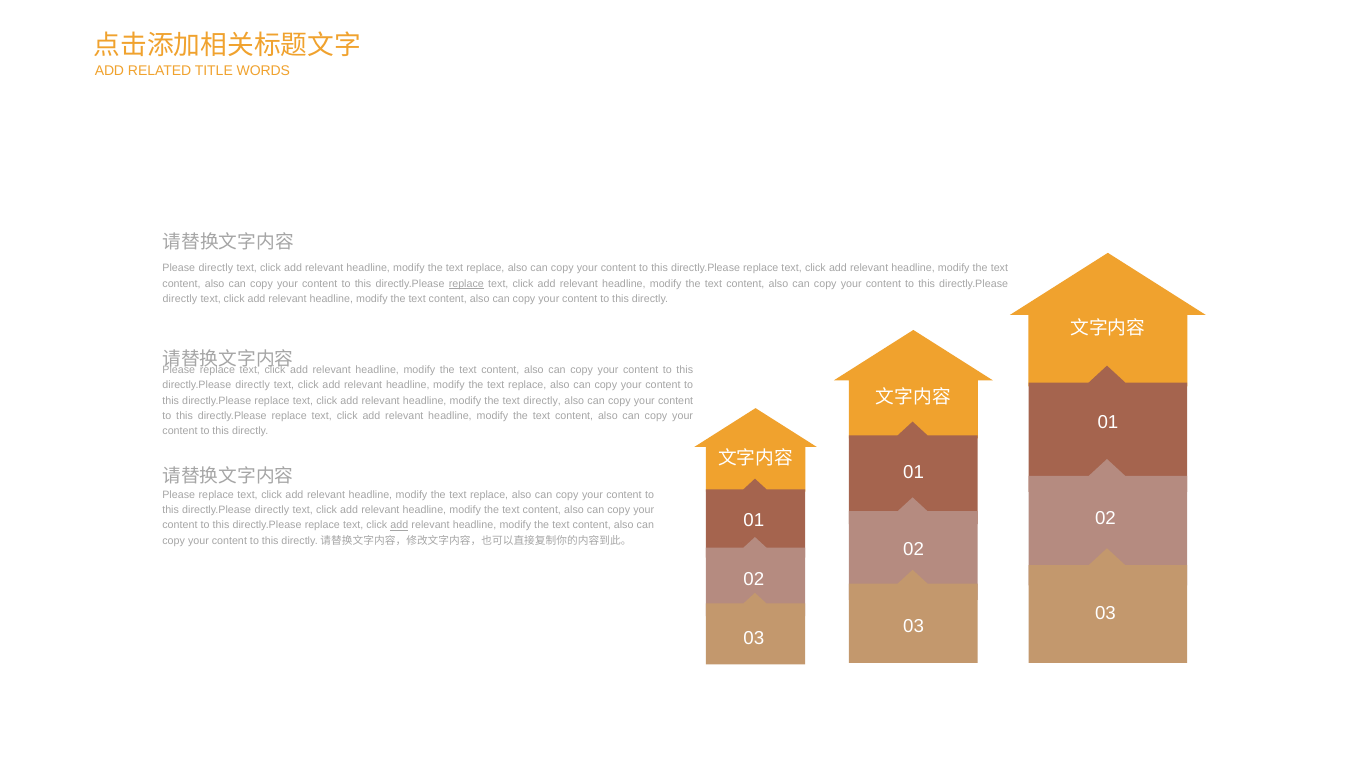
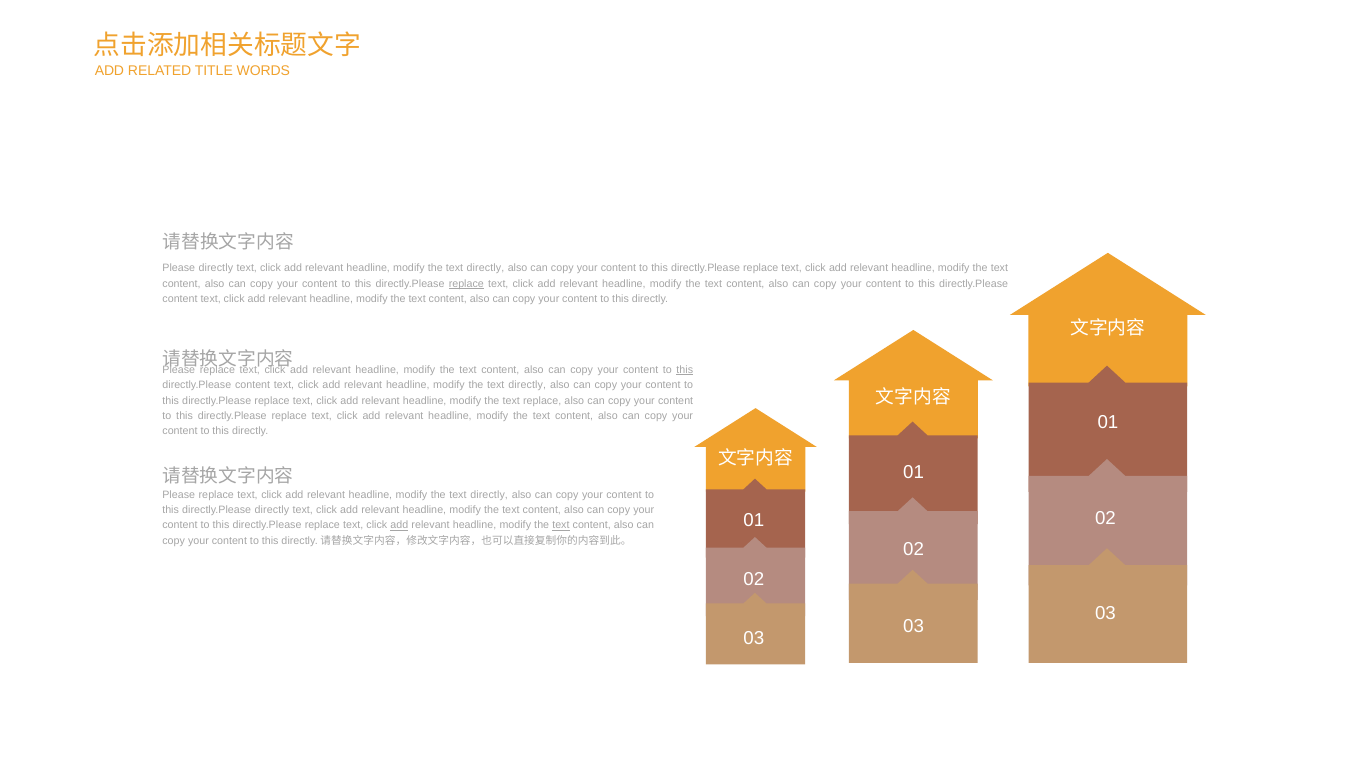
replace at (485, 268): replace -> directly
directly at (180, 299): directly -> content
this at (685, 370) underline: none -> present
directly at (253, 385): directly -> content
replace at (527, 385): replace -> directly
text directly: directly -> replace
replace at (489, 495): replace -> directly
text at (561, 525) underline: none -> present
